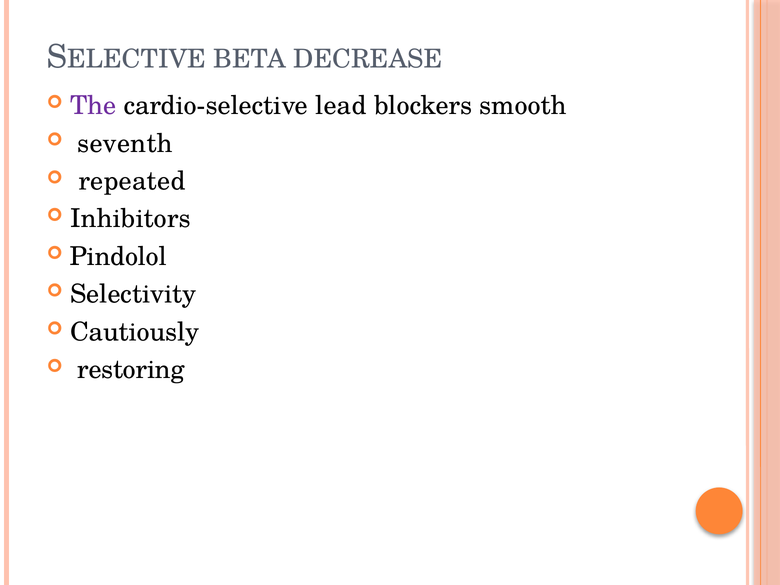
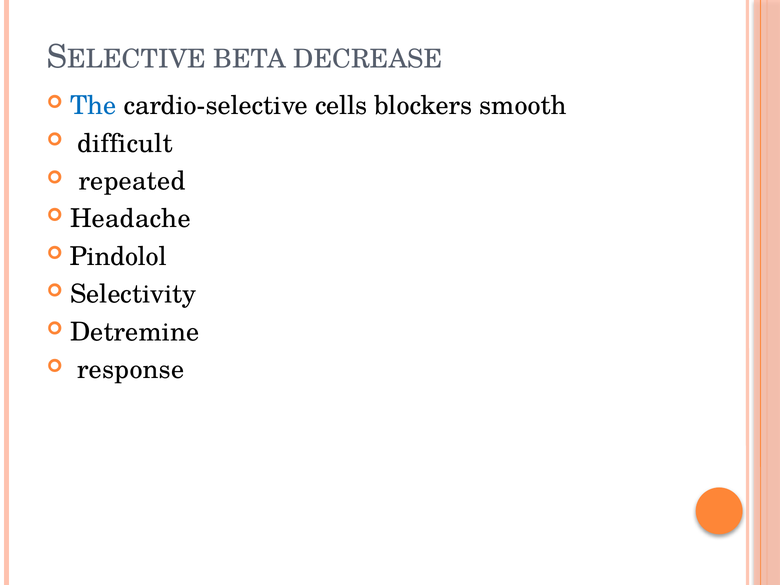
The colour: purple -> blue
lead: lead -> cells
seventh: seventh -> difficult
Inhibitors: Inhibitors -> Headache
Cautiously: Cautiously -> Detremine
restoring: restoring -> response
